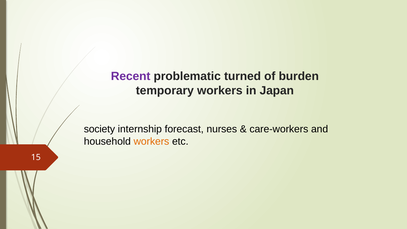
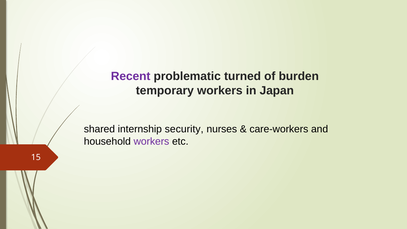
society: society -> shared
forecast: forecast -> security
workers at (151, 141) colour: orange -> purple
